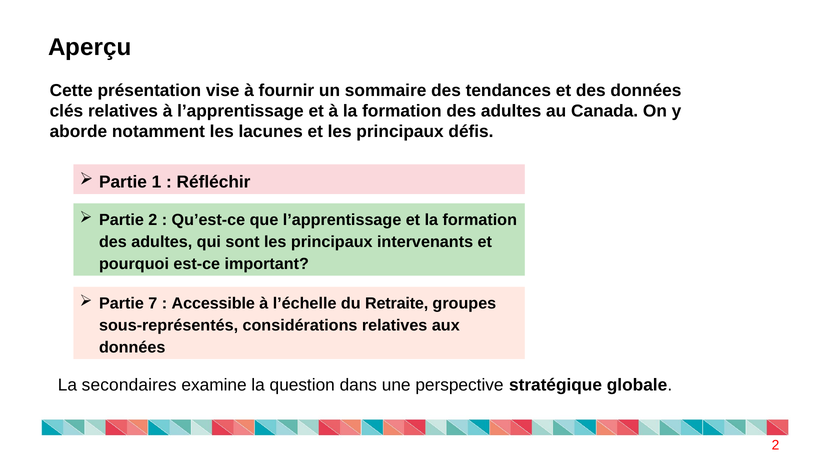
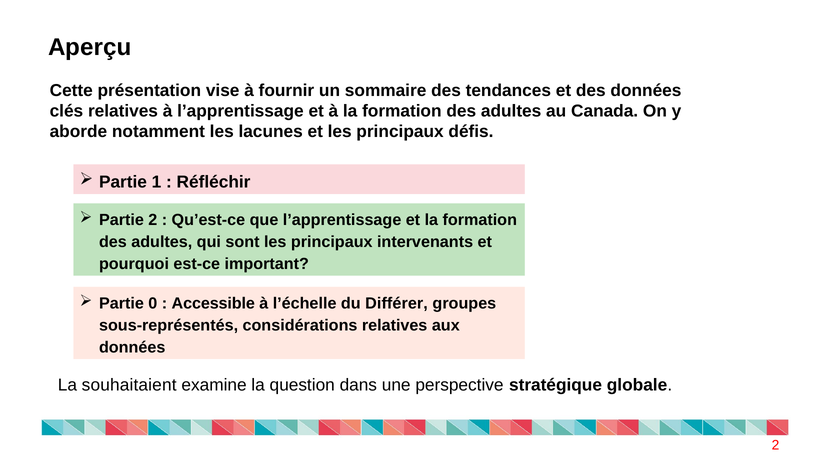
7: 7 -> 0
Retraite: Retraite -> Différer
secondaires: secondaires -> souhaitaient
